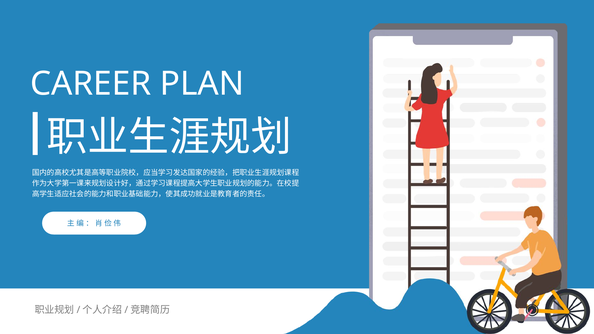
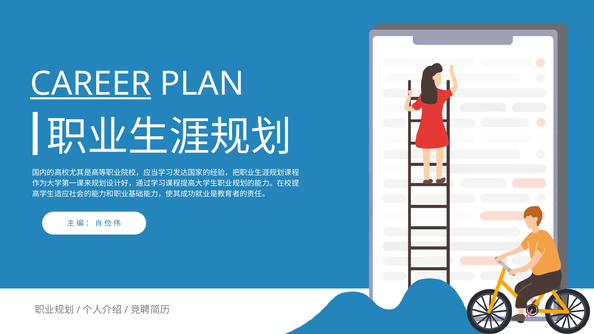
CAREER underline: none -> present
